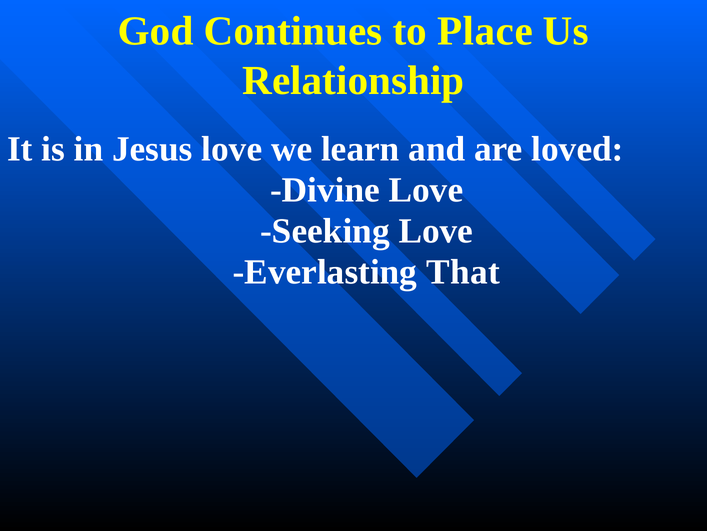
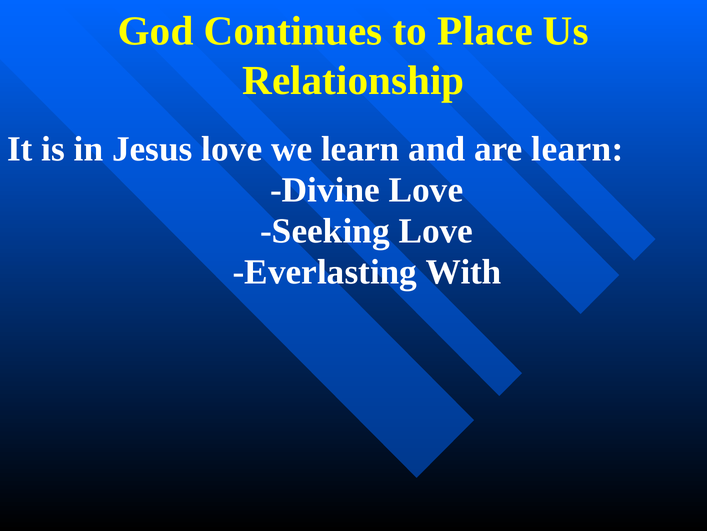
are loved: loved -> learn
That: That -> With
